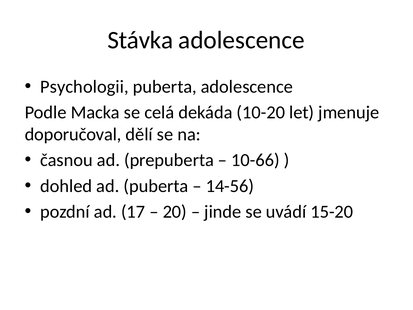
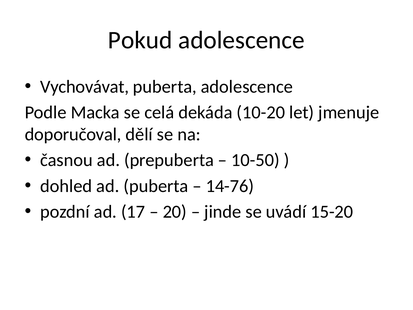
Stávka: Stávka -> Pokud
Psychologii: Psychologii -> Vychovávat
10-66: 10-66 -> 10-50
14-56: 14-56 -> 14-76
